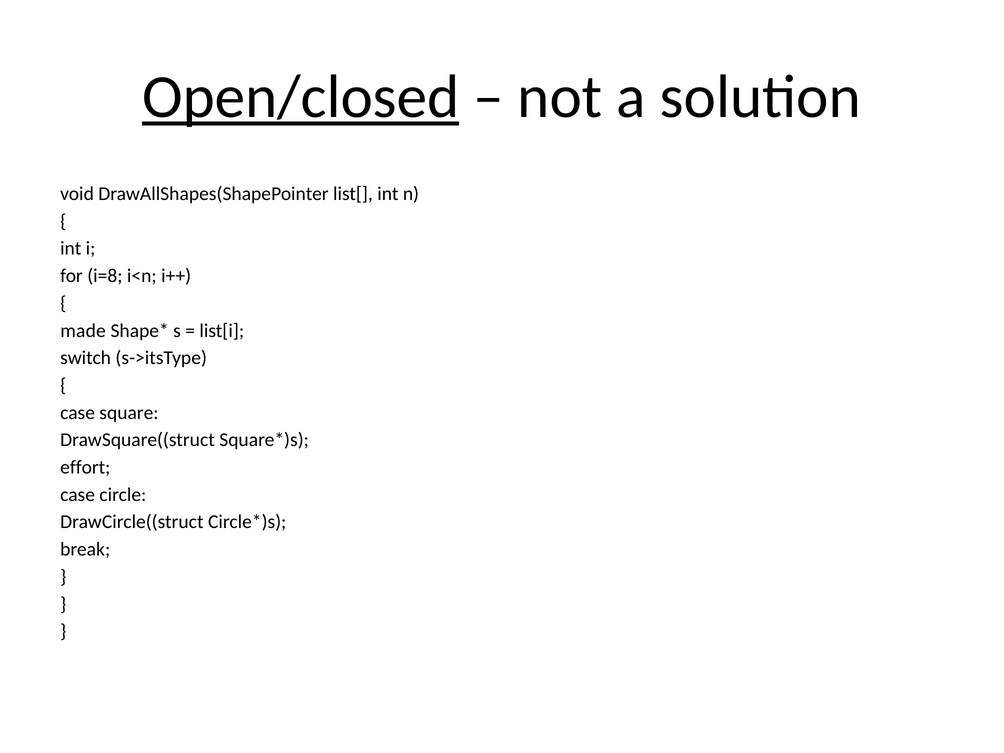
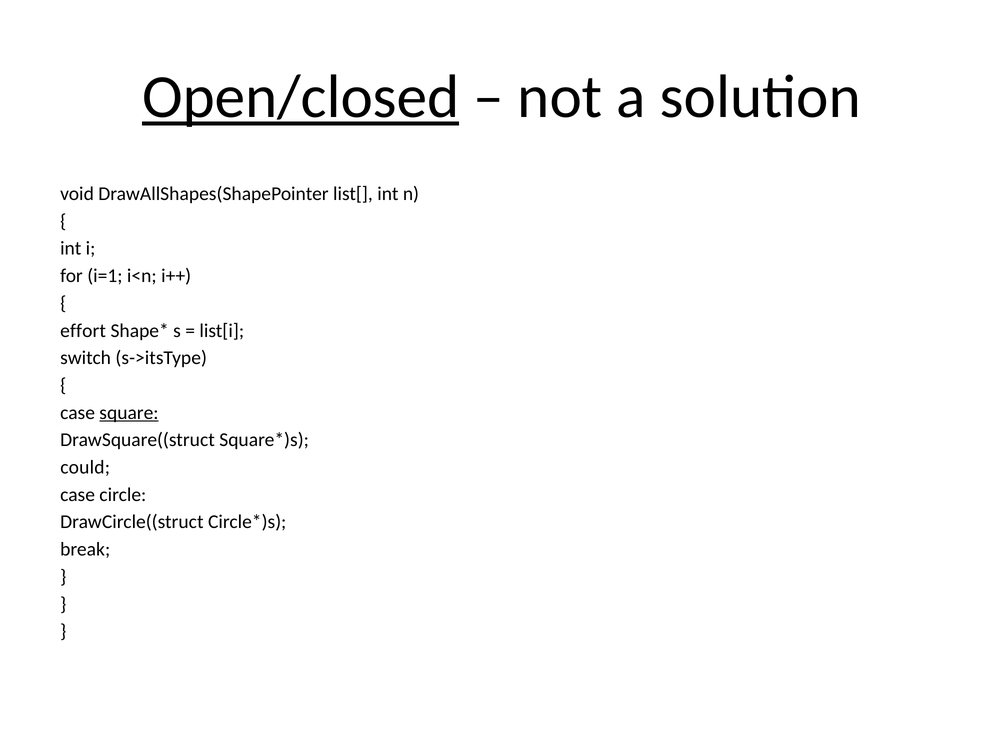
i=8: i=8 -> i=1
made: made -> effort
square underline: none -> present
effort: effort -> could
